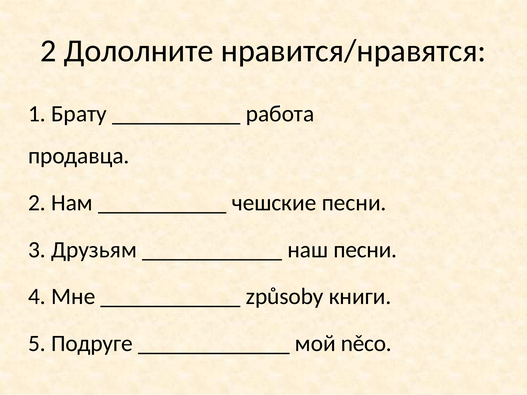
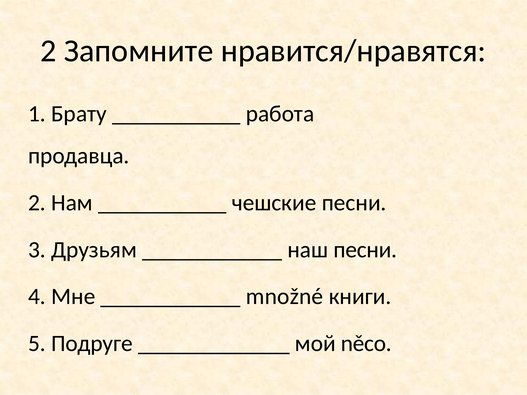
Дололните: Дололните -> Запомните
způsoby: způsoby -> množné
